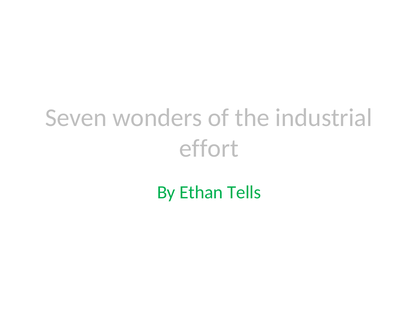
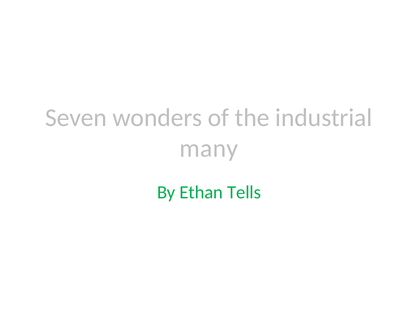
effort: effort -> many
